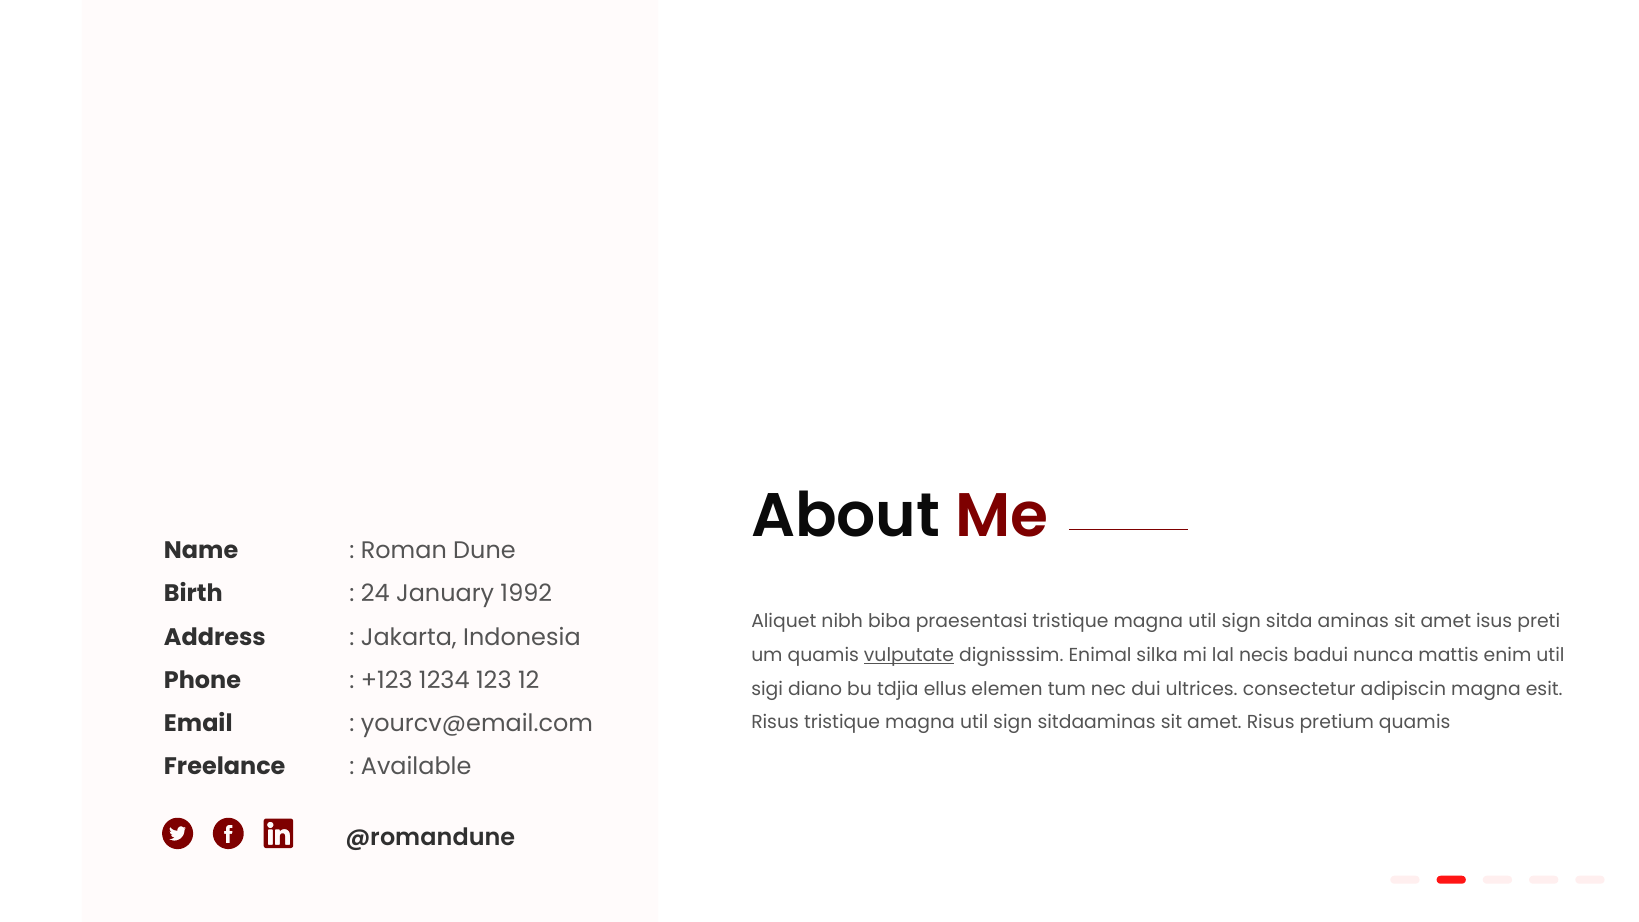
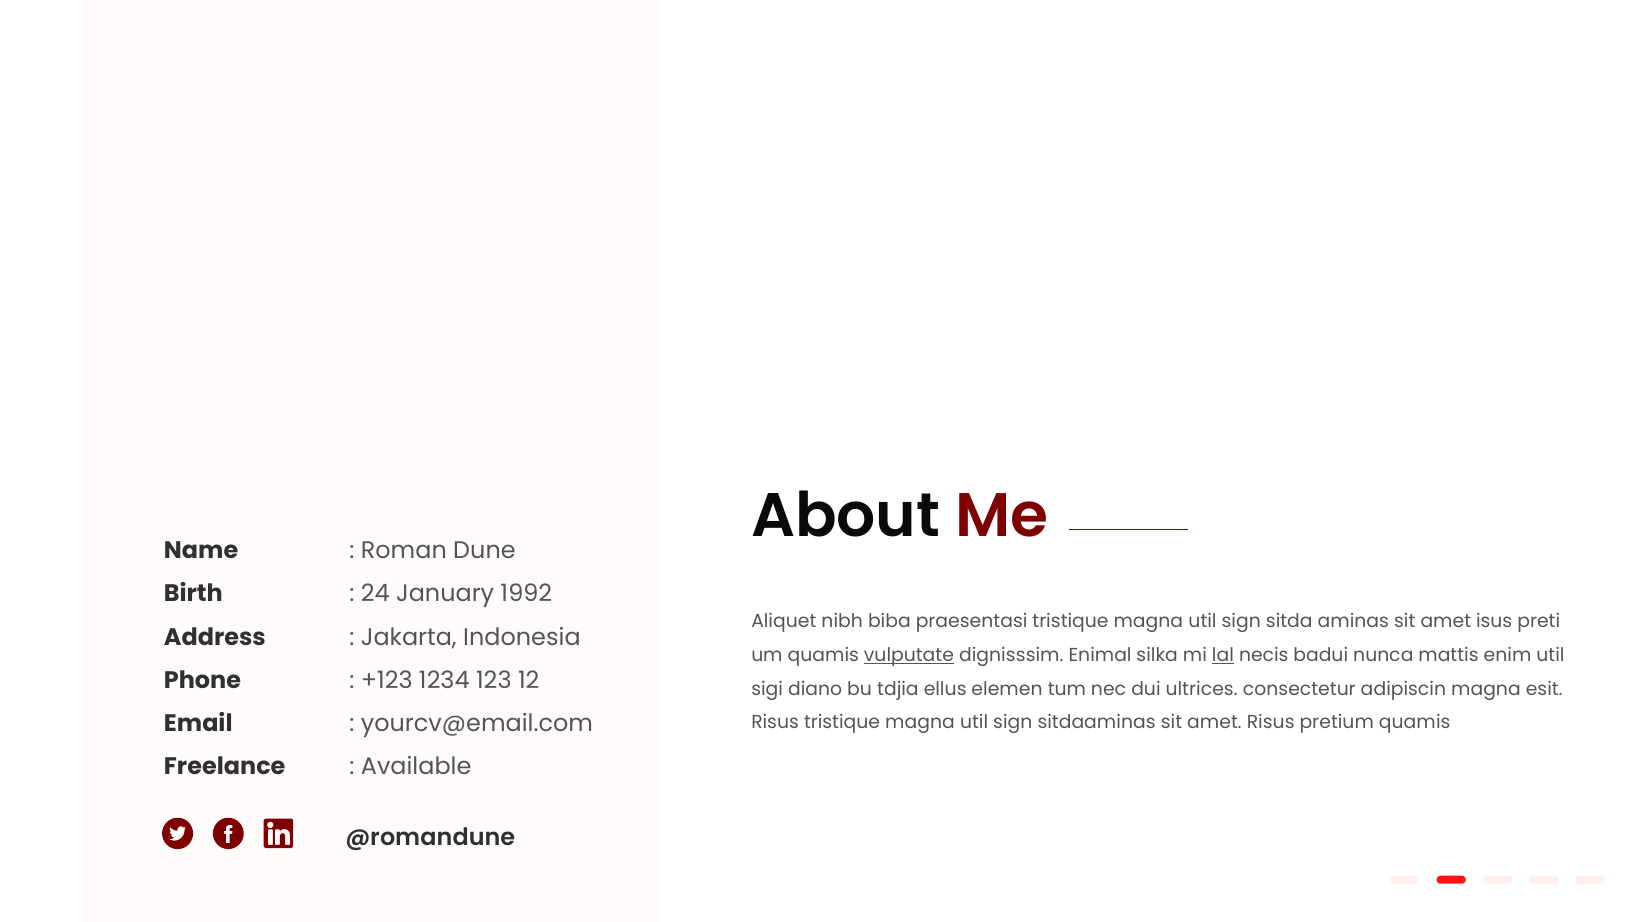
lal underline: none -> present
